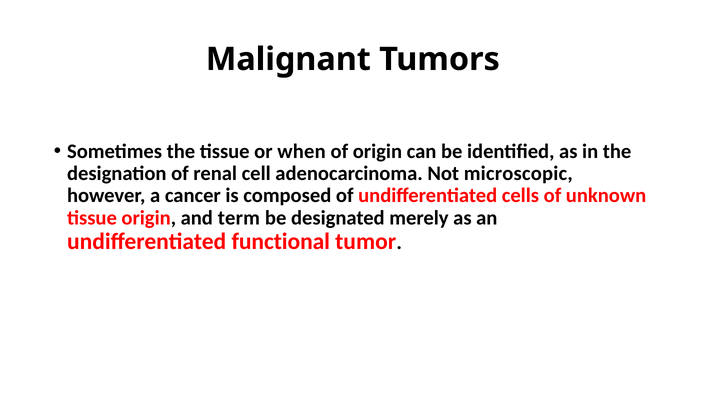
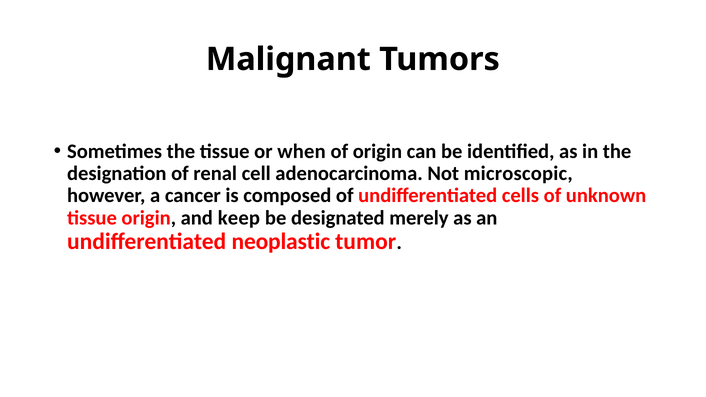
term: term -> keep
functional: functional -> neoplastic
